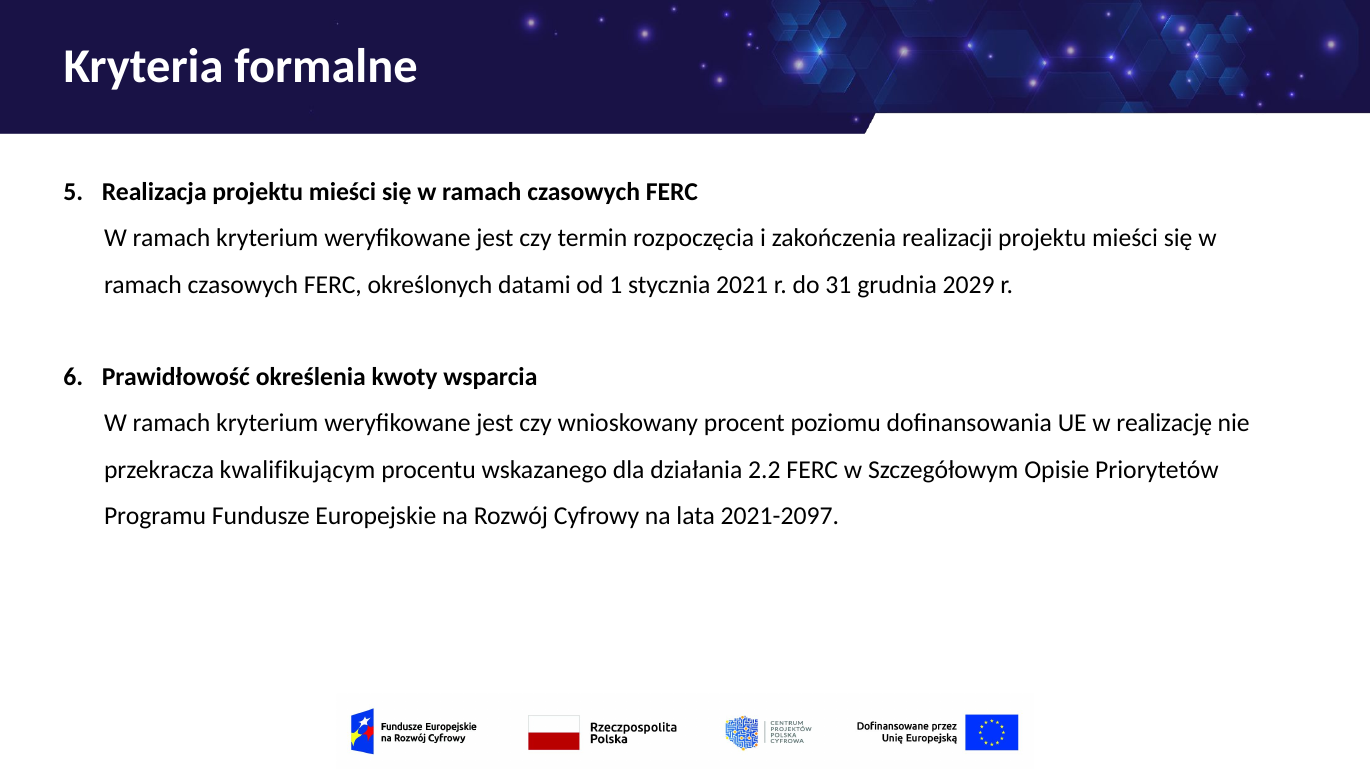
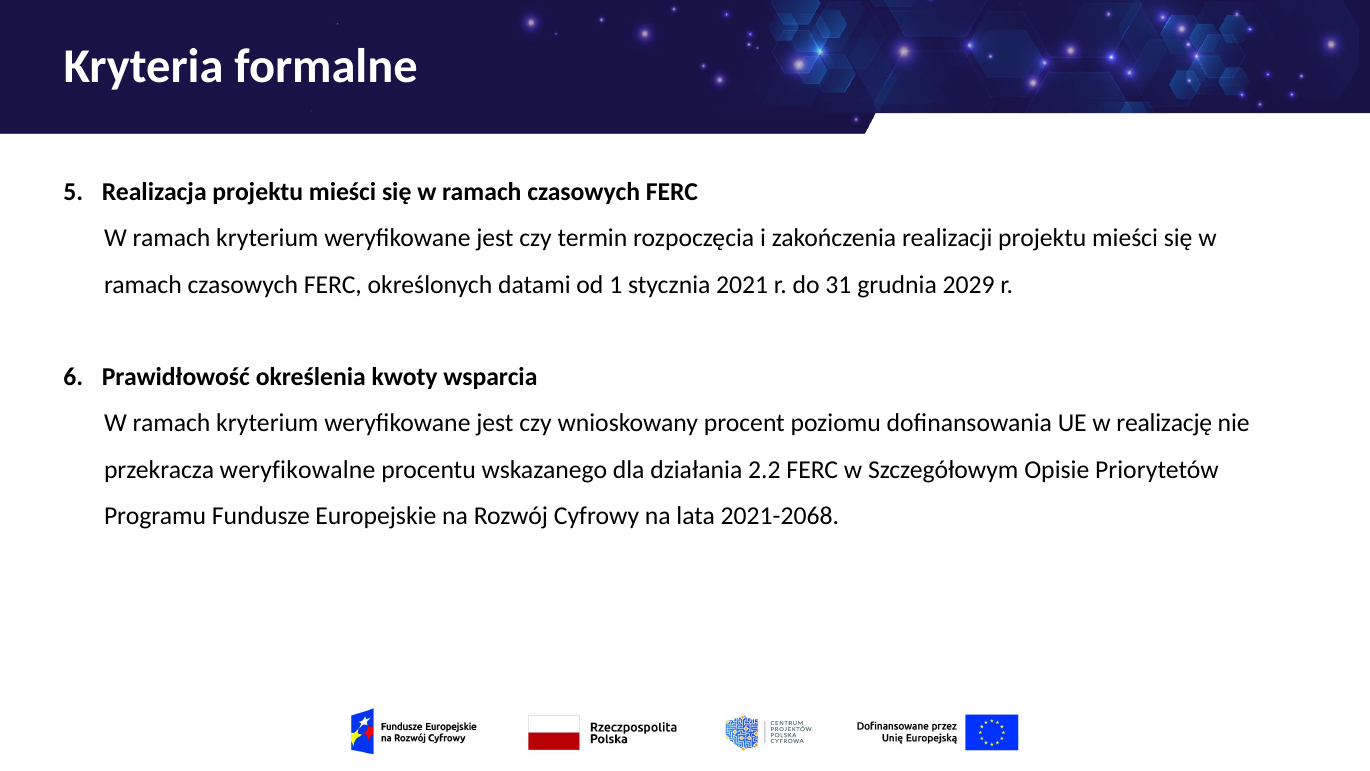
kwalifikującym: kwalifikującym -> weryfikowalne
2021-2097: 2021-2097 -> 2021-2068
